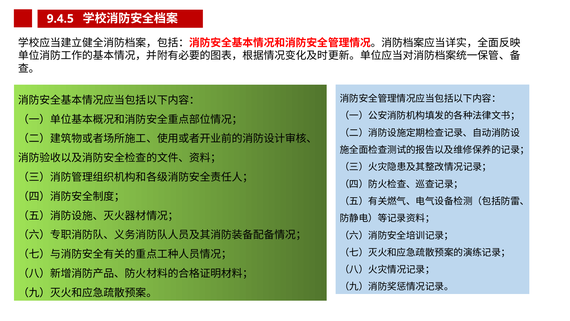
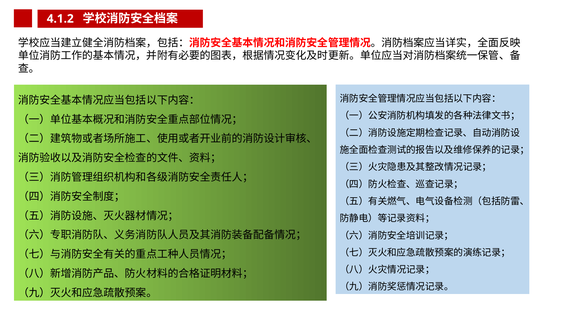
9.4.5: 9.4.5 -> 4.1.2
